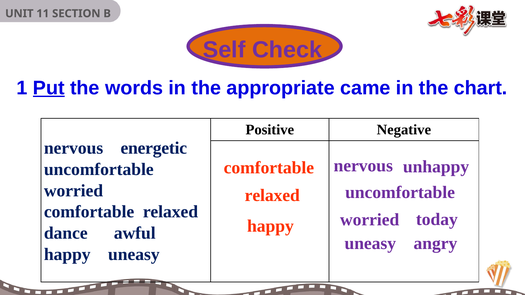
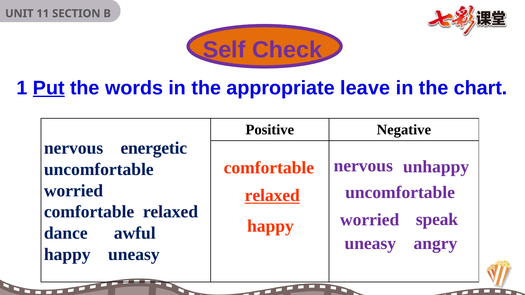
came: came -> leave
relaxed at (272, 196) underline: none -> present
today: today -> speak
